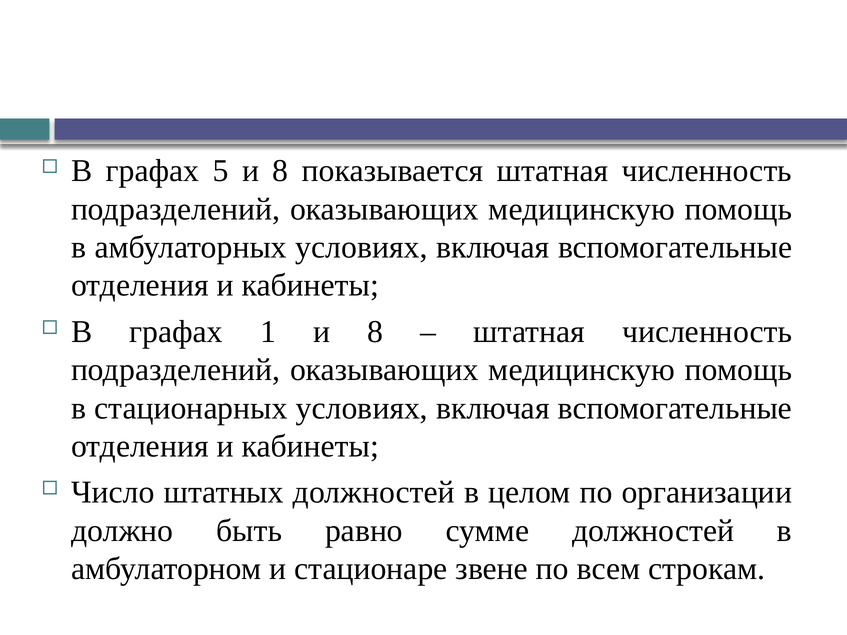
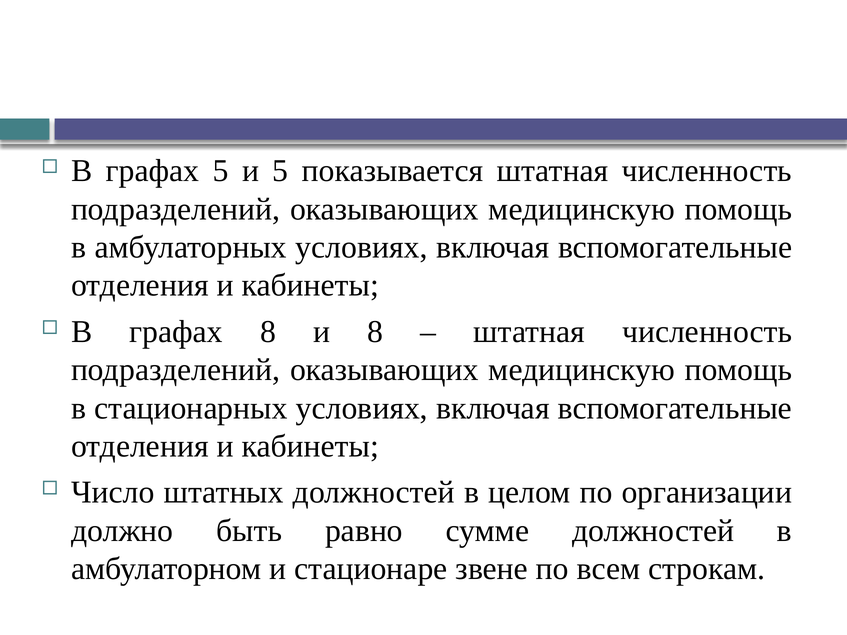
5 и 8: 8 -> 5
графах 1: 1 -> 8
